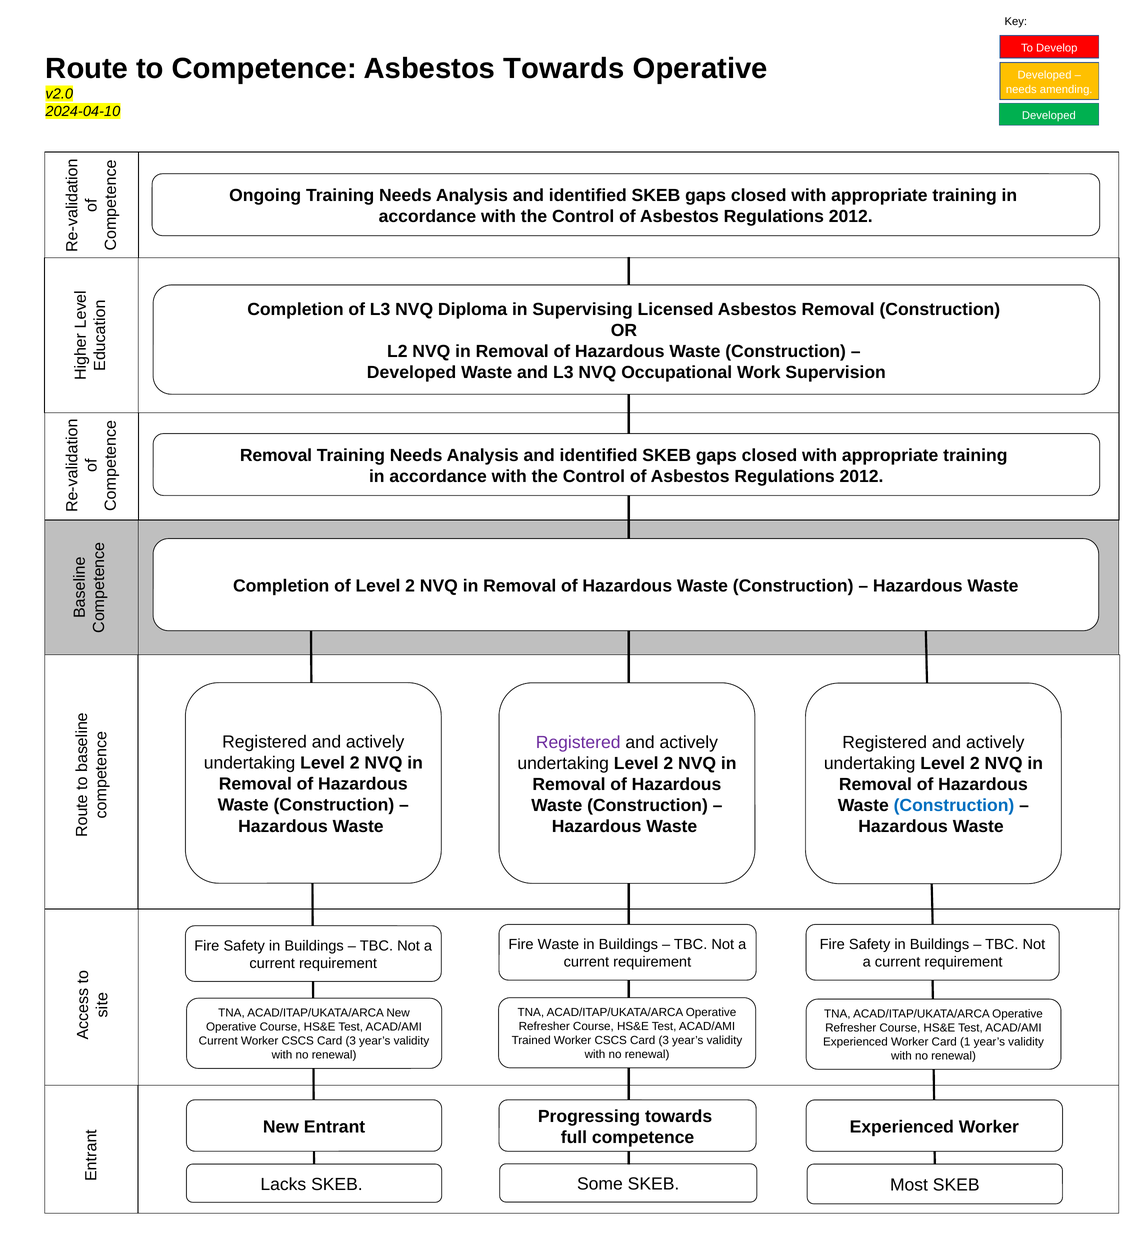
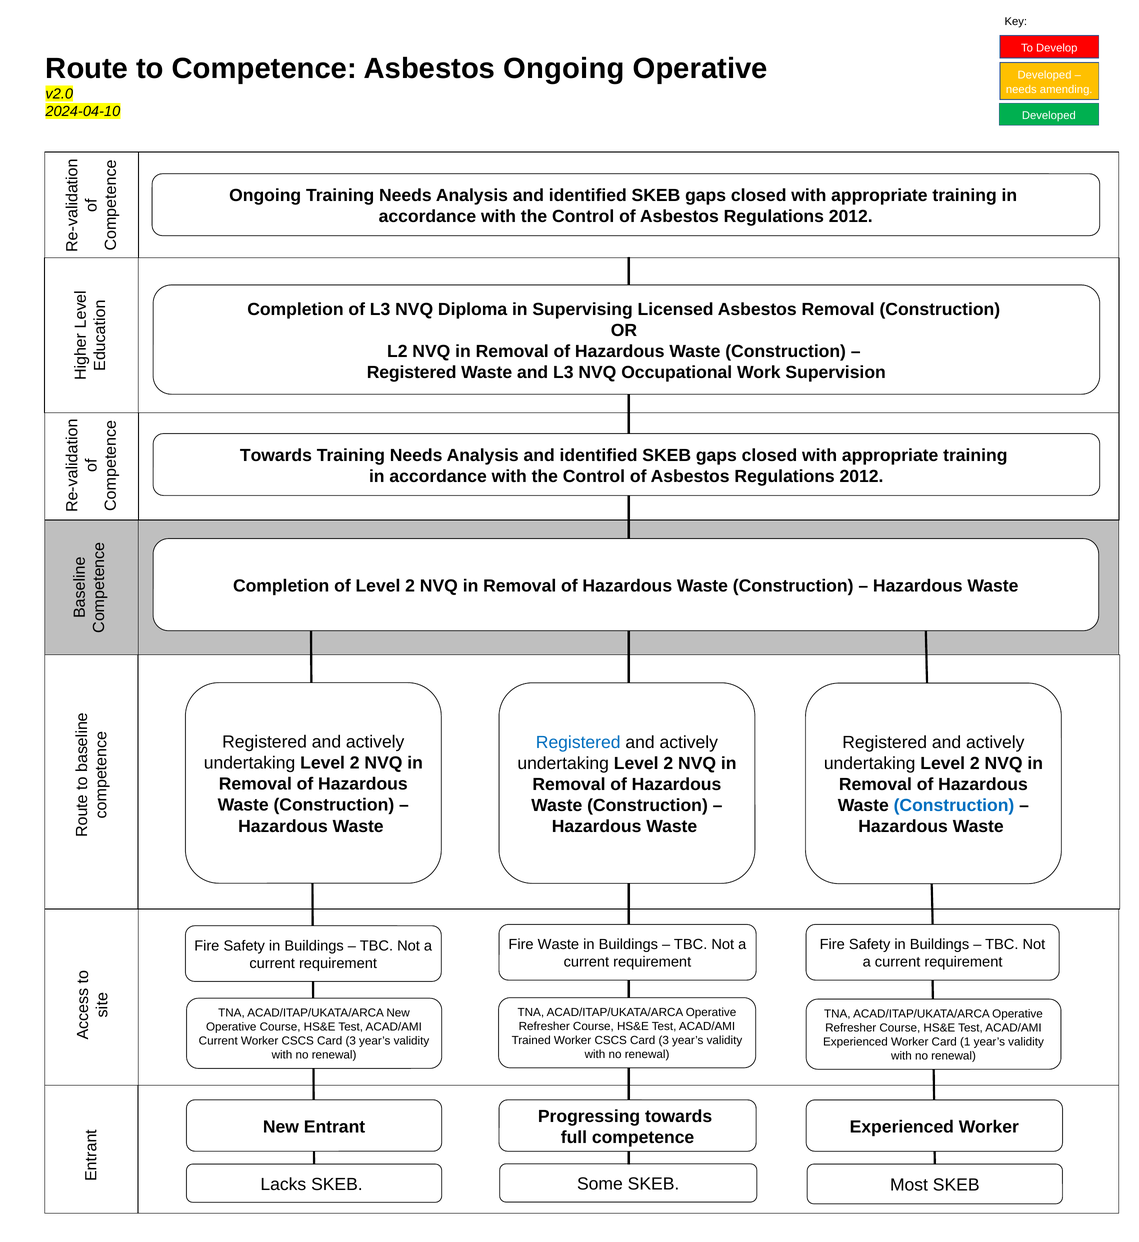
Asbestos Towards: Towards -> Ongoing
Developed at (412, 373): Developed -> Registered
Removal at (276, 455): Removal -> Towards
Registered at (578, 743) colour: purple -> blue
